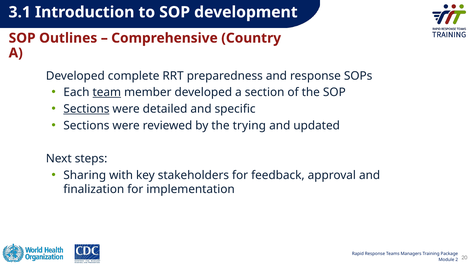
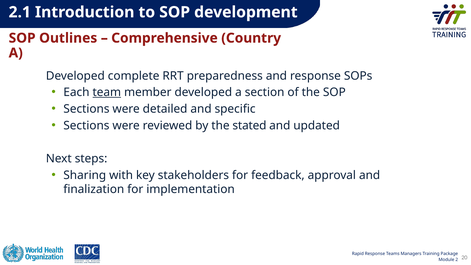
3.1: 3.1 -> 2.1
Sections at (86, 109) underline: present -> none
trying: trying -> stated
